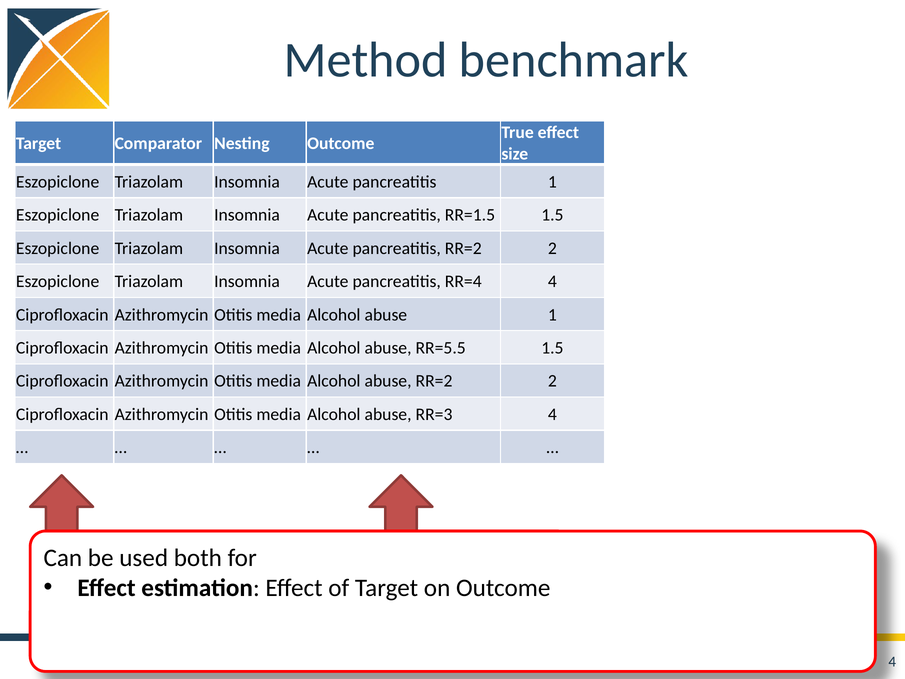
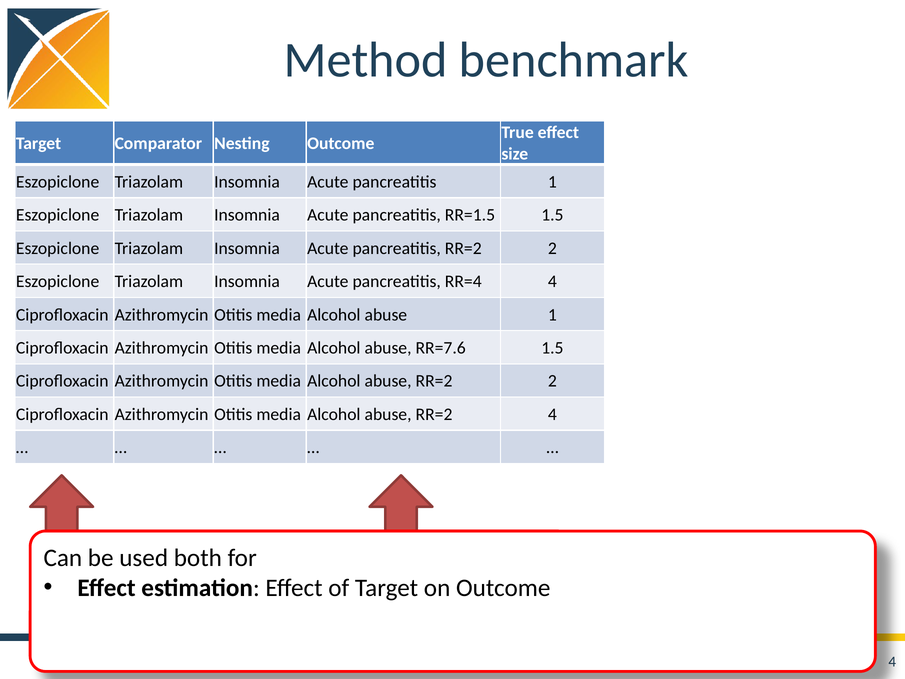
RR=5.5: RR=5.5 -> RR=7.6
RR=3 at (434, 414): RR=3 -> RR=2
